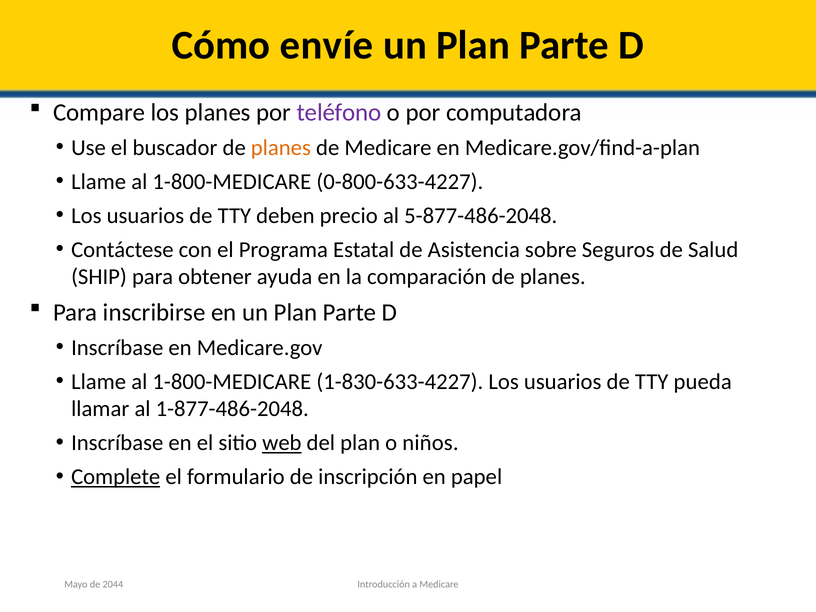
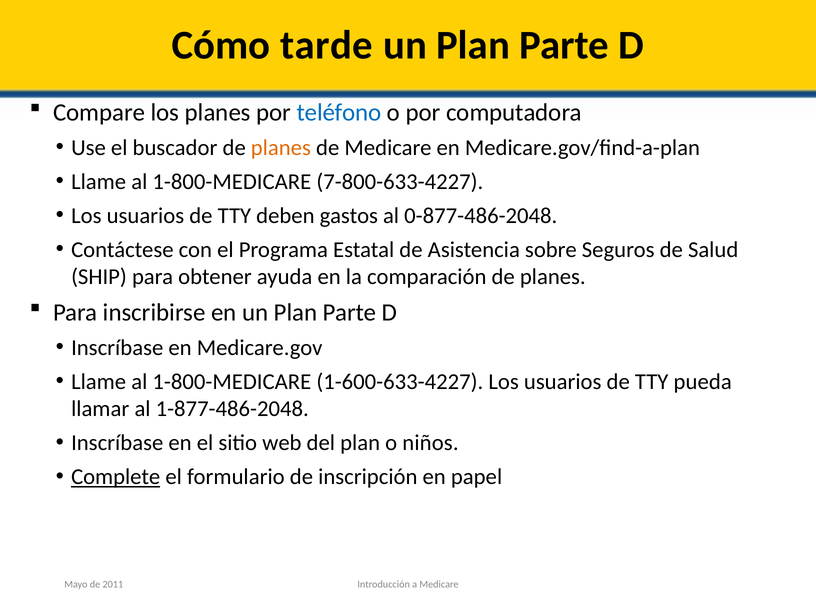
envíe: envíe -> tarde
teléfono colour: purple -> blue
0-800-633-4227: 0-800-633-4227 -> 7-800-633-4227
precio: precio -> gastos
5-877-486-2048: 5-877-486-2048 -> 0-877-486-2048
1-830-633-4227: 1-830-633-4227 -> 1-600-633-4227
web underline: present -> none
2044: 2044 -> 2011
